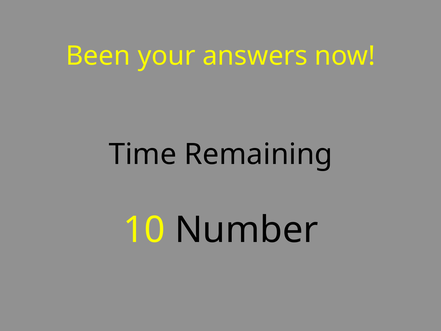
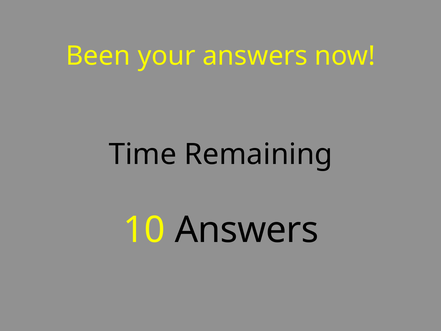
10 Number: Number -> Answers
